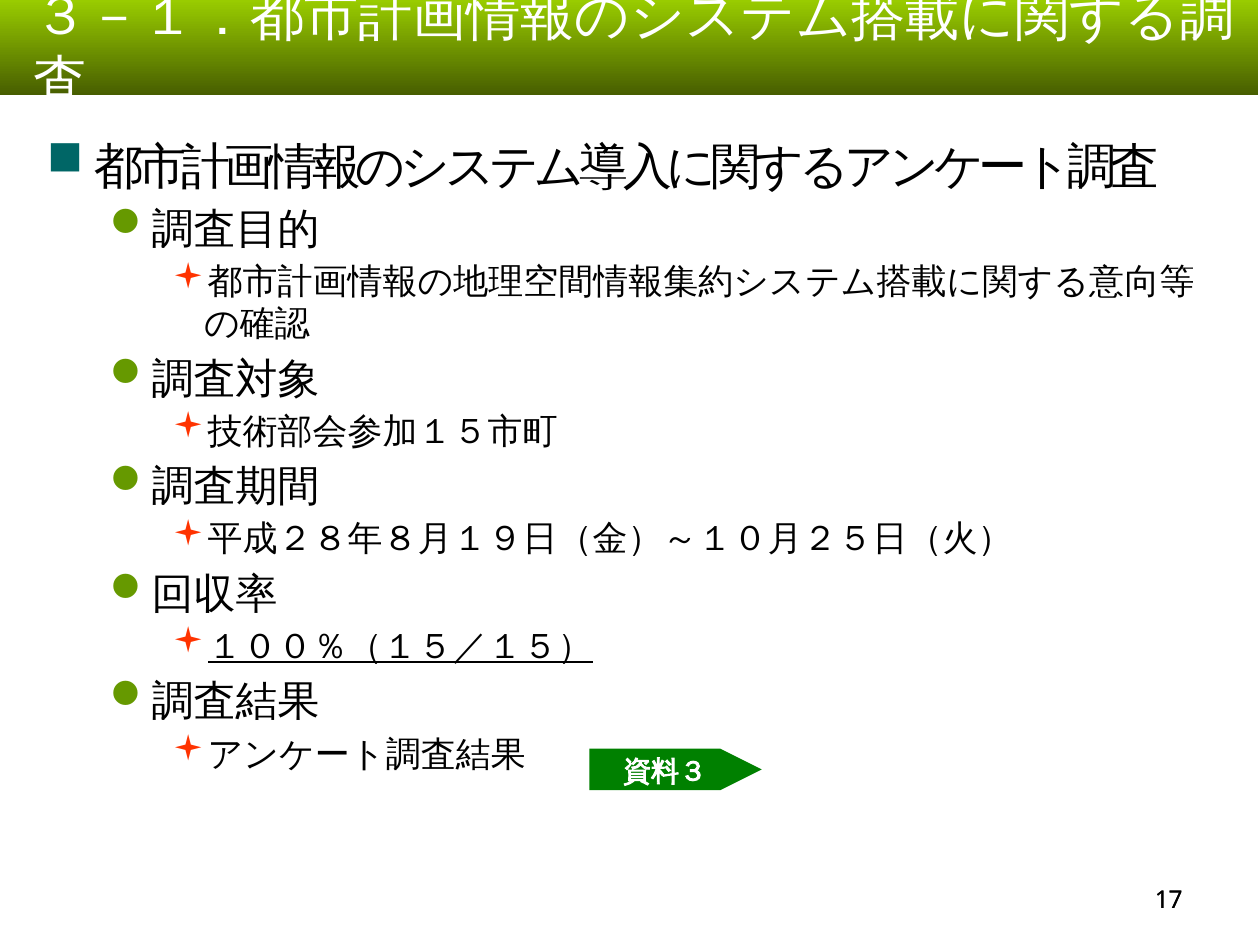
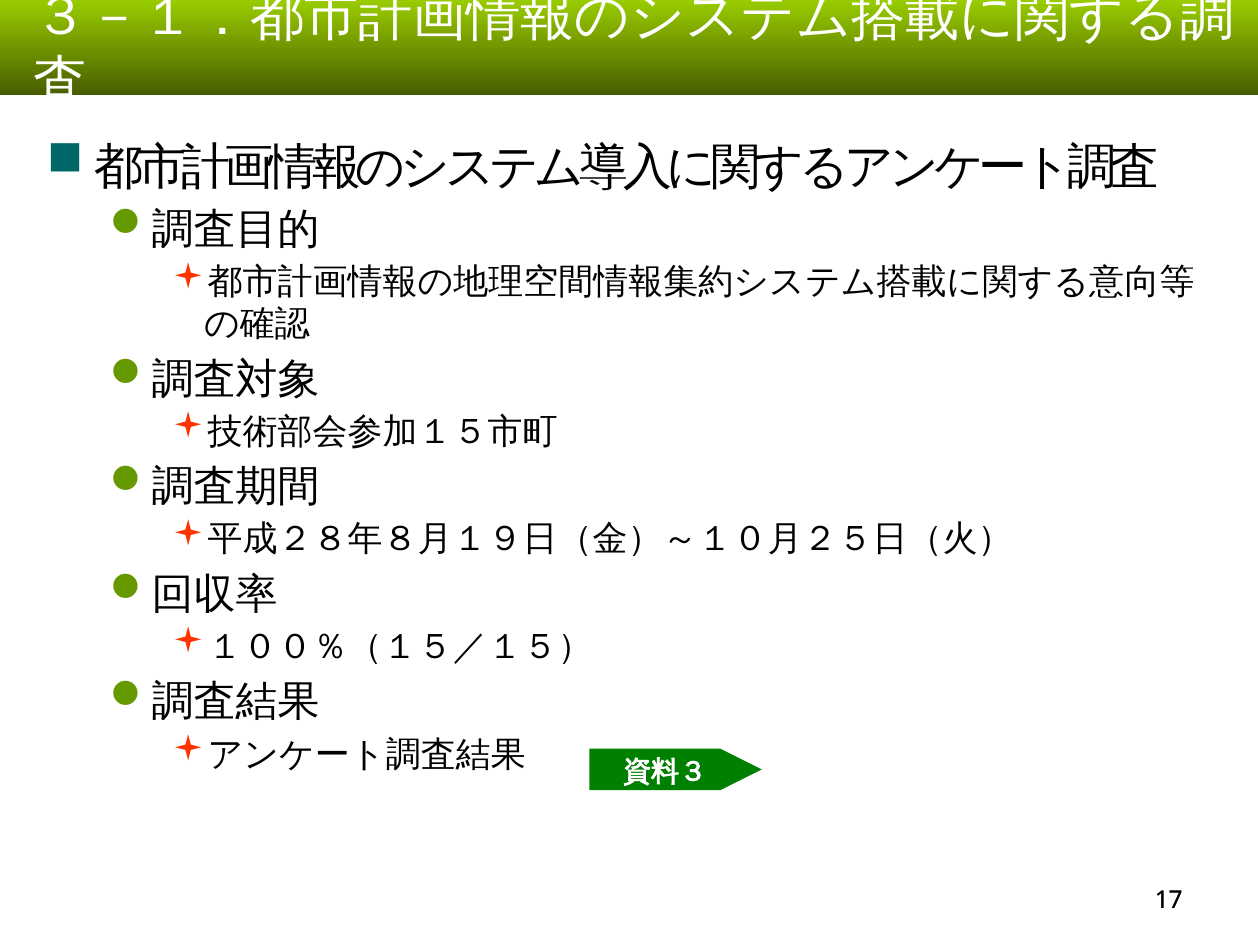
１００％（１５／１５） underline: present -> none
